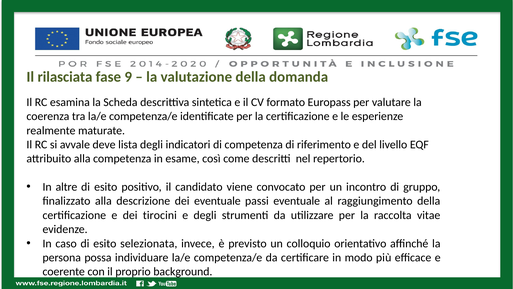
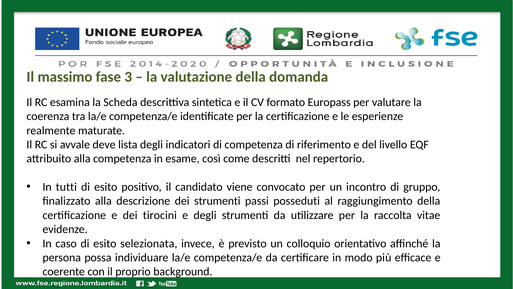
rilasciata: rilasciata -> massimo
9: 9 -> 3
altre: altre -> tutti
dei eventuale: eventuale -> strumenti
passi eventuale: eventuale -> posseduti
